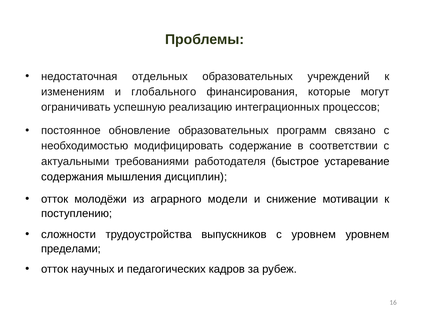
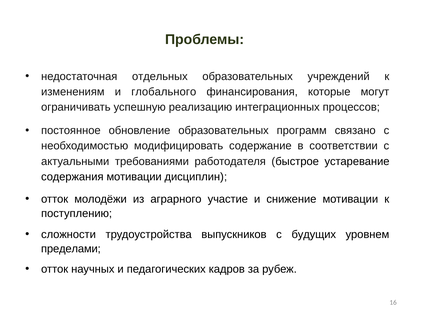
содержания мышления: мышления -> мотивации
модели: модели -> участие
с уровнем: уровнем -> будущих
